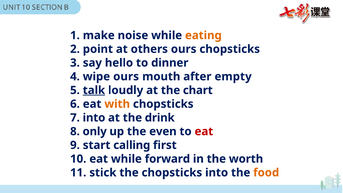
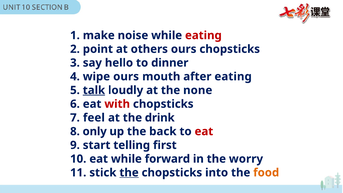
eating at (203, 35) colour: orange -> red
after empty: empty -> eating
chart: chart -> none
with colour: orange -> red
7 into: into -> feel
even: even -> back
calling: calling -> telling
worth: worth -> worry
the at (129, 173) underline: none -> present
